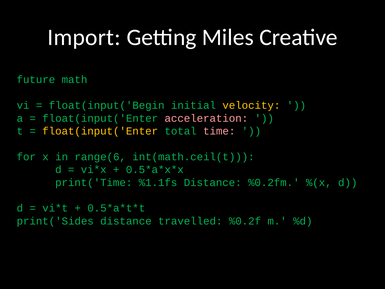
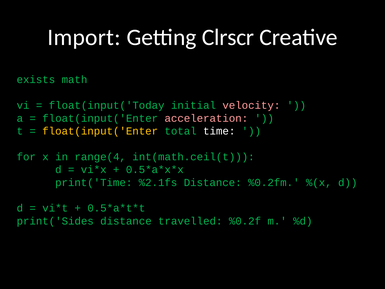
Miles: Miles -> Clrscr
future: future -> exists
float(input('Begin: float(input('Begin -> float(input('Today
velocity colour: yellow -> pink
time colour: pink -> white
range(6: range(6 -> range(4
%1.1fs: %1.1fs -> %2.1fs
